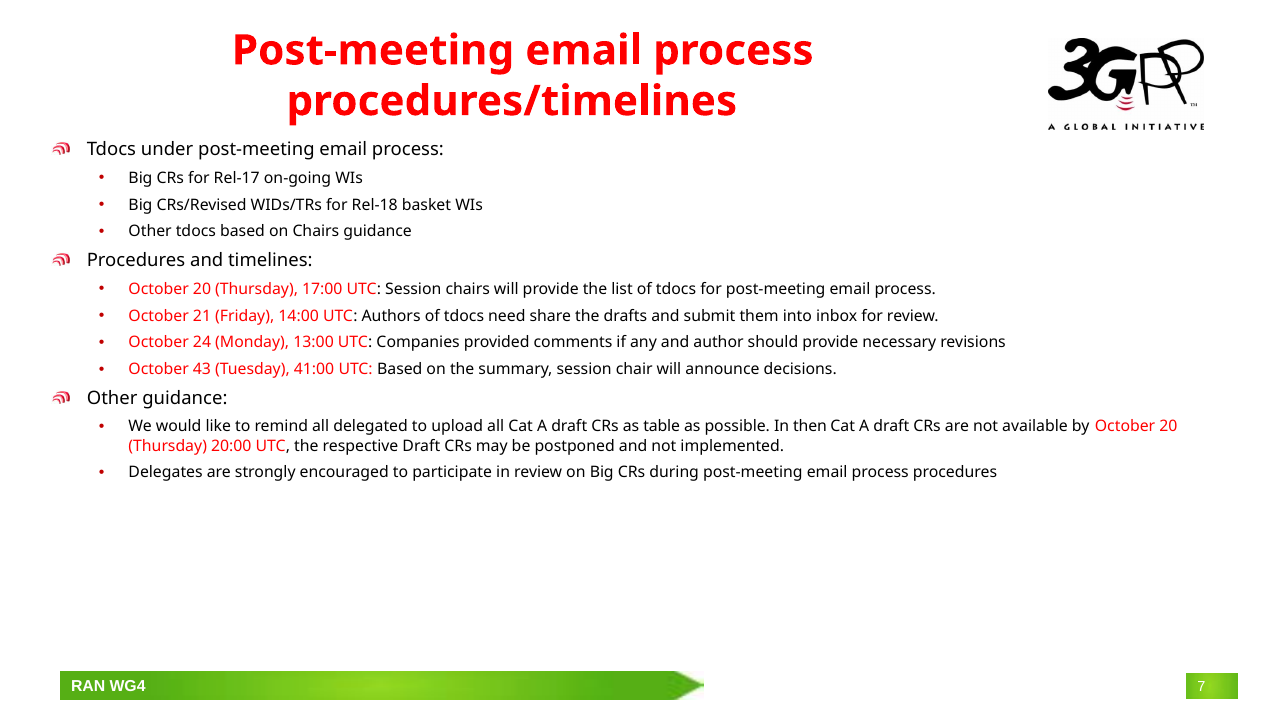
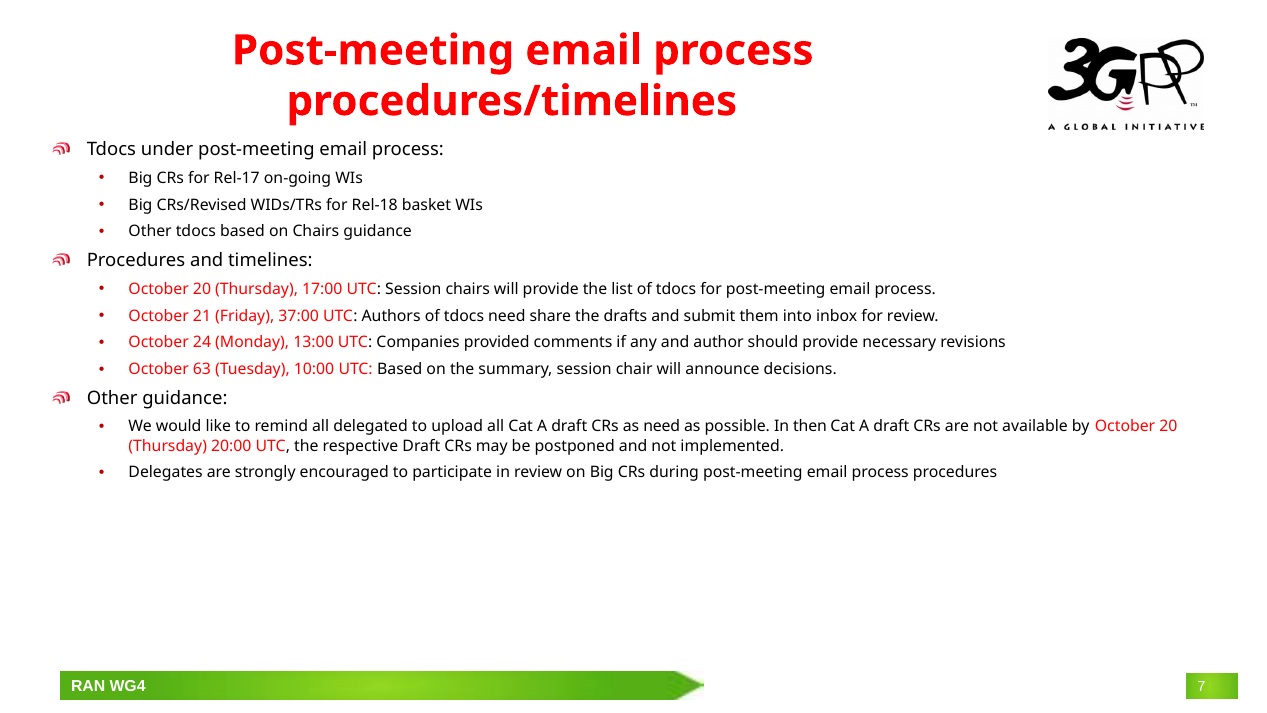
14:00: 14:00 -> 37:00
43: 43 -> 63
41:00: 41:00 -> 10:00
as table: table -> need
